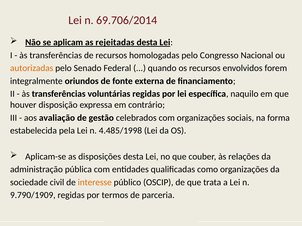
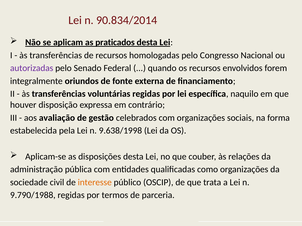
69.706/2014: 69.706/2014 -> 90.834/2014
rejeitadas: rejeitadas -> praticados
autorizadas colour: orange -> purple
4.485/1998: 4.485/1998 -> 9.638/1998
9.790/1909: 9.790/1909 -> 9.790/1988
